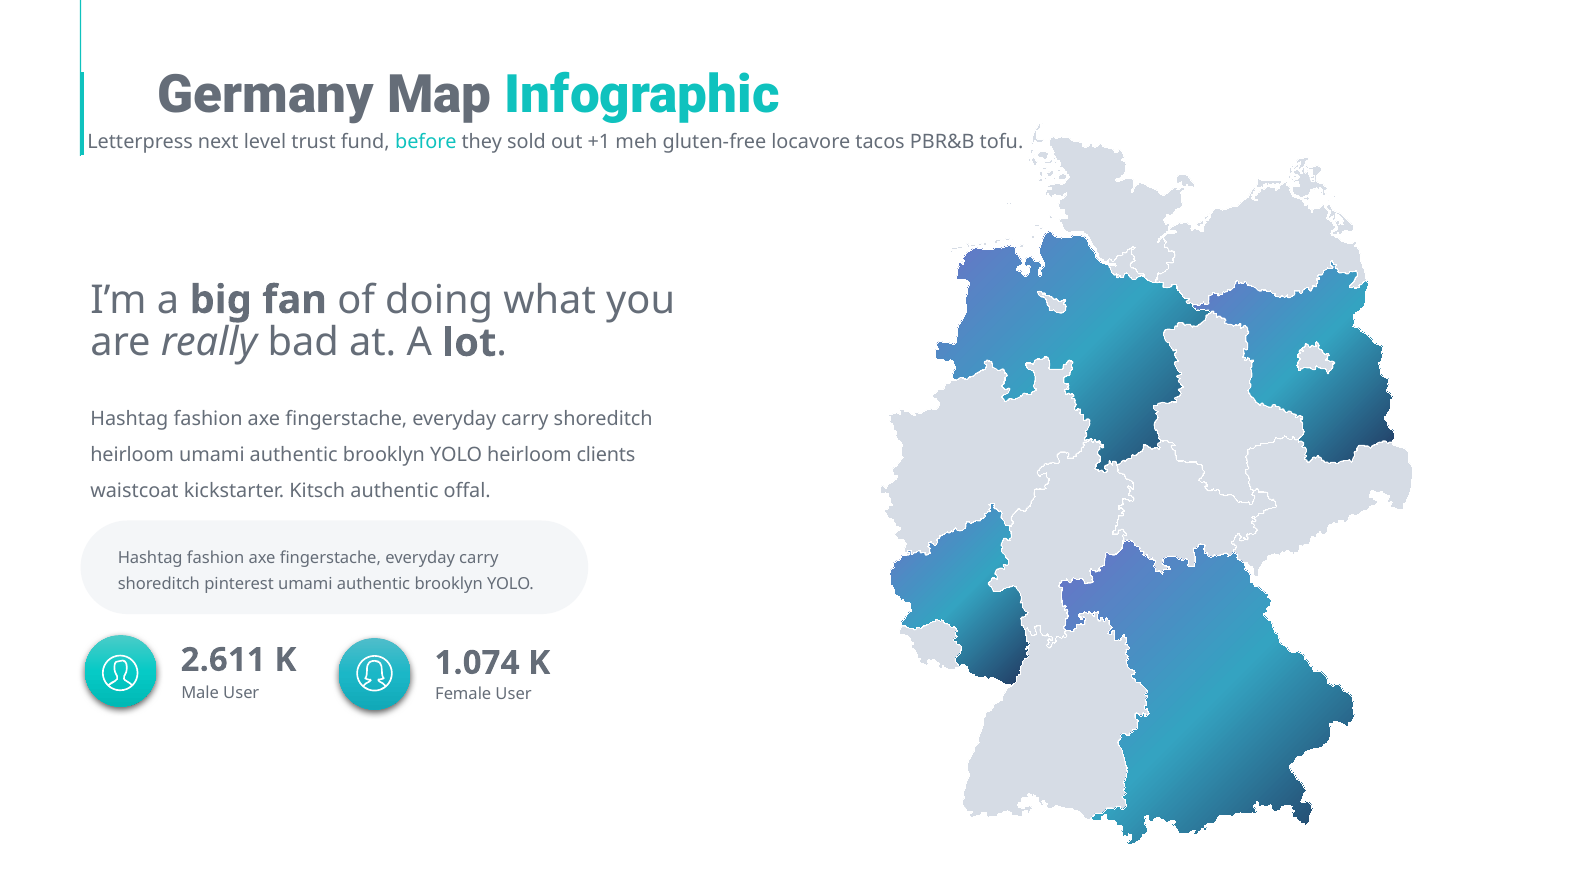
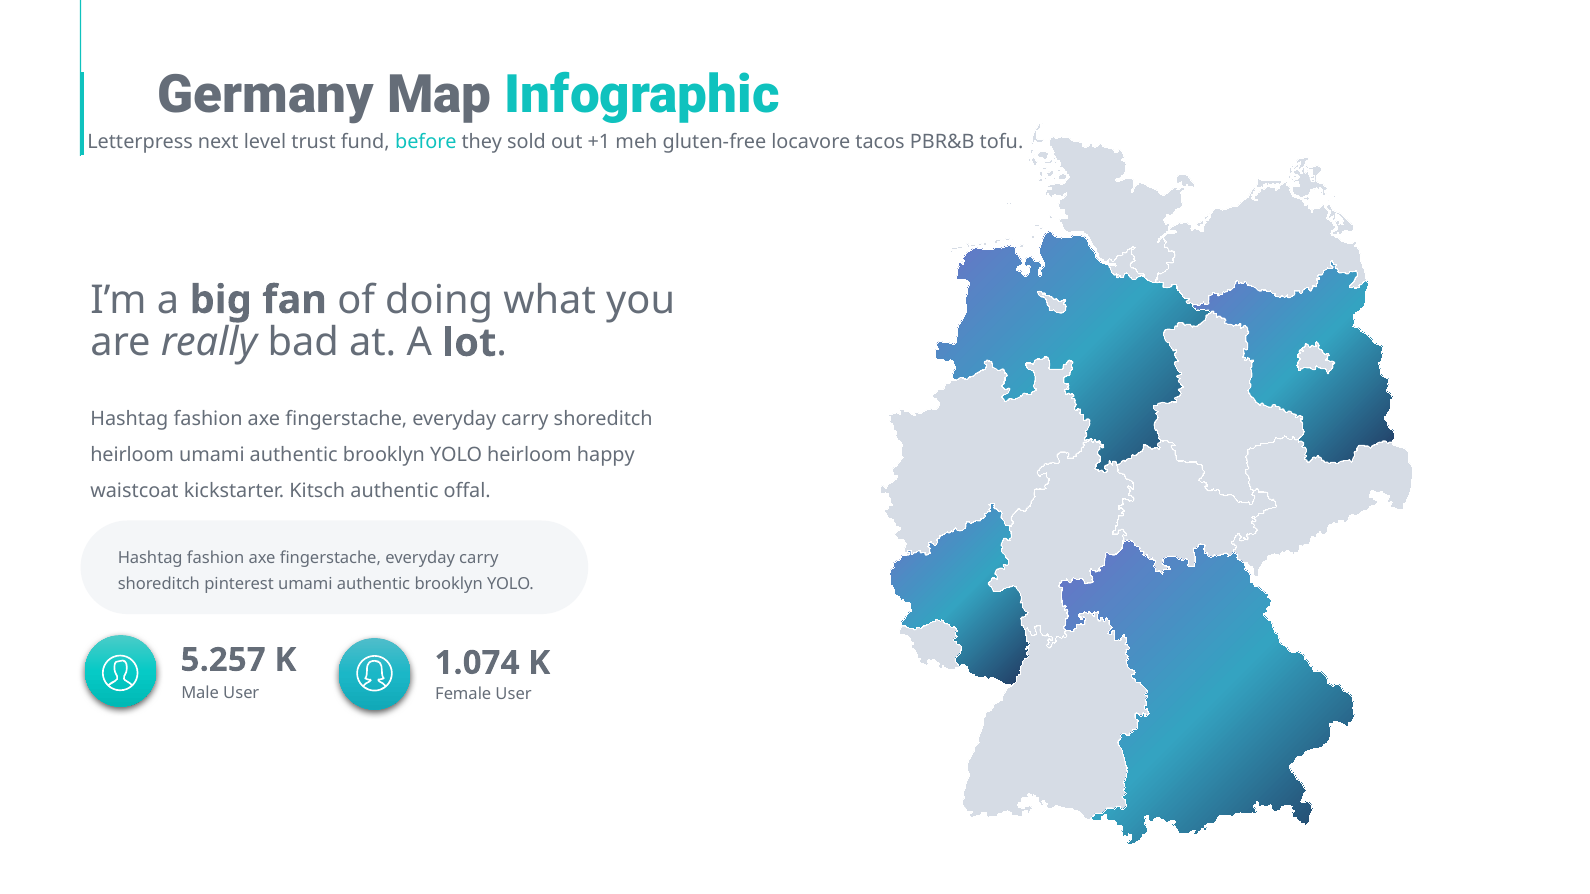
clients: clients -> happy
2.611: 2.611 -> 5.257
